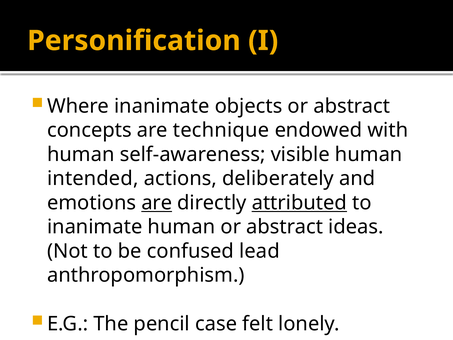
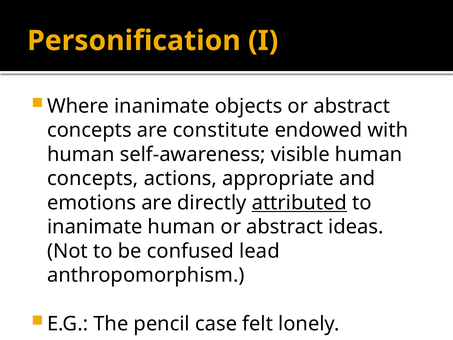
technique: technique -> constitute
intended at (93, 178): intended -> concepts
deliberately: deliberately -> appropriate
are at (157, 203) underline: present -> none
